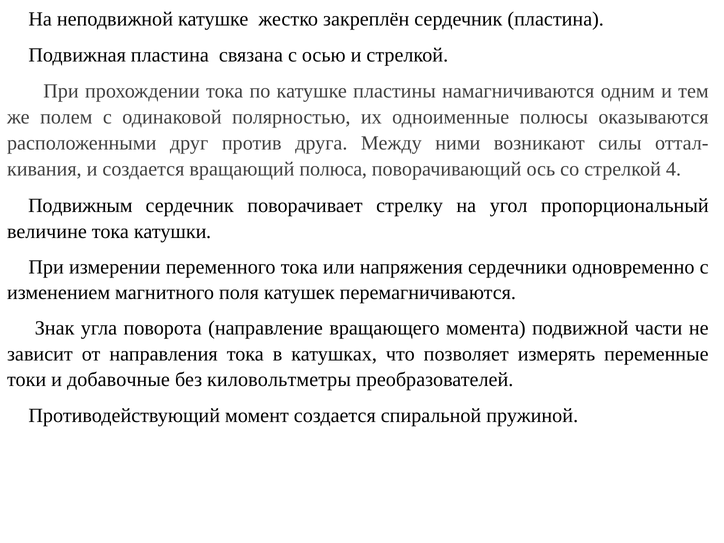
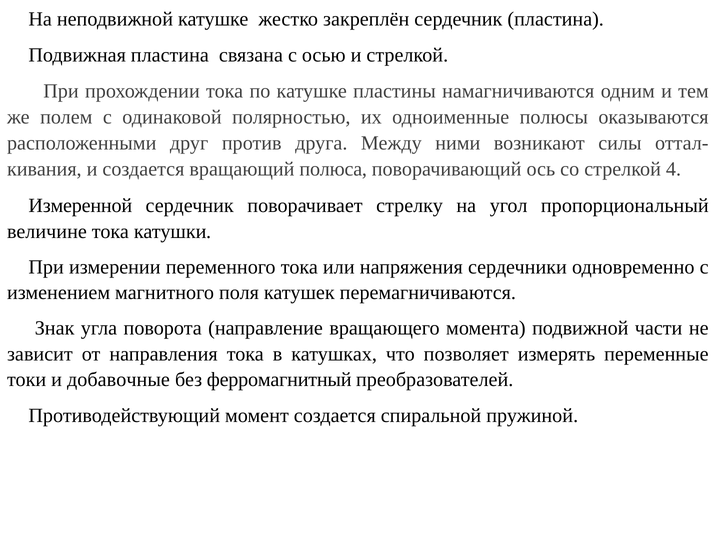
Подвижным: Подвижным -> Измеренной
киловольтметры: киловольтметры -> ферромагнитный
